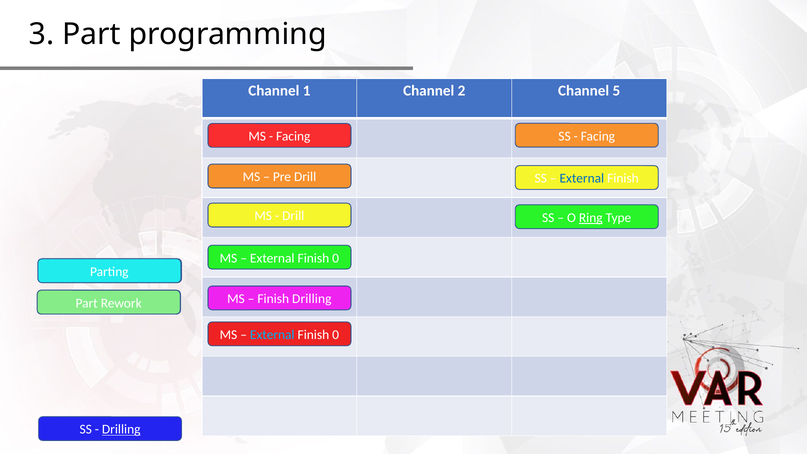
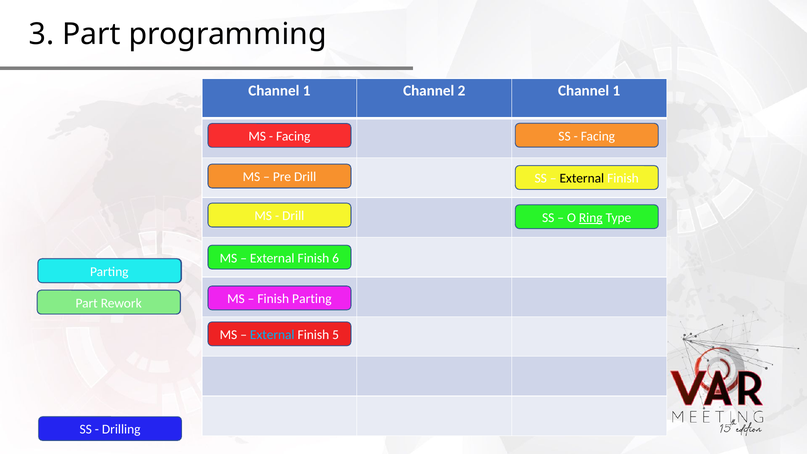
2 Channel 5: 5 -> 1
External at (582, 178) colour: blue -> black
0 at (336, 258): 0 -> 6
Finish Drilling: Drilling -> Parting
0 at (336, 335): 0 -> 5
Drilling at (121, 429) underline: present -> none
